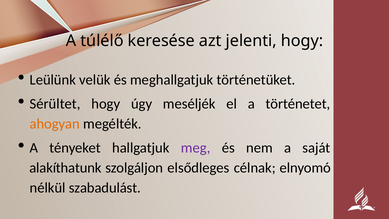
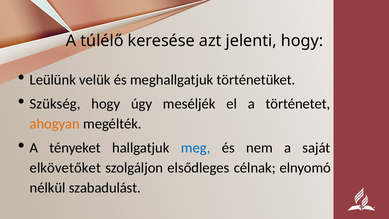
Sérültet: Sérültet -> Szükség
meg colour: purple -> blue
alakíthatunk: alakíthatunk -> elkövetőket
